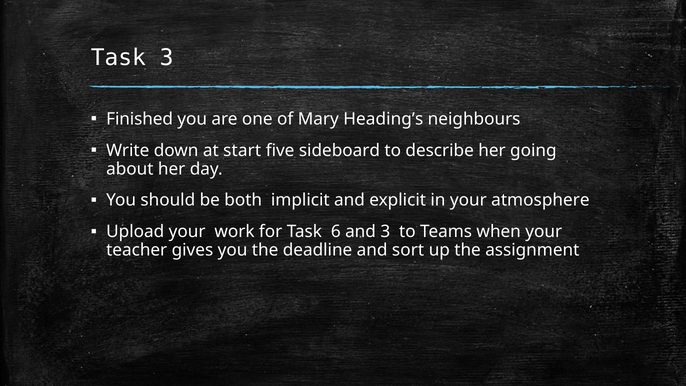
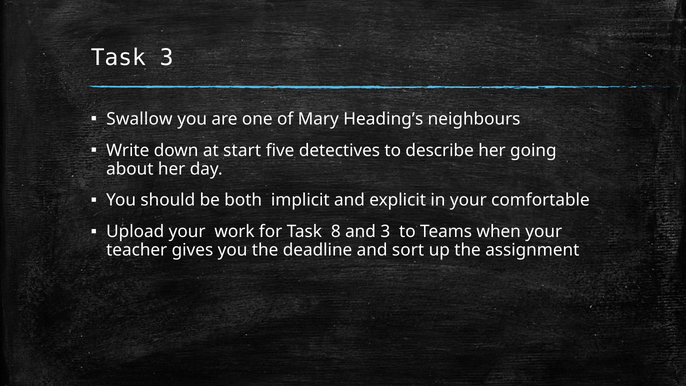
Finished: Finished -> Swallow
sideboard: sideboard -> detectives
atmosphere: atmosphere -> comfortable
6: 6 -> 8
